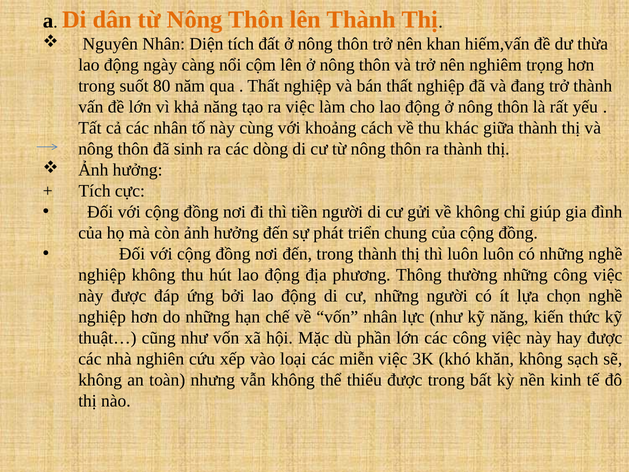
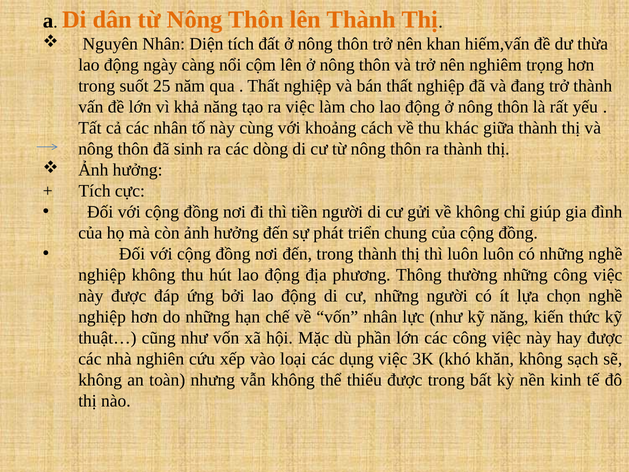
80: 80 -> 25
miễn: miễn -> dụng
